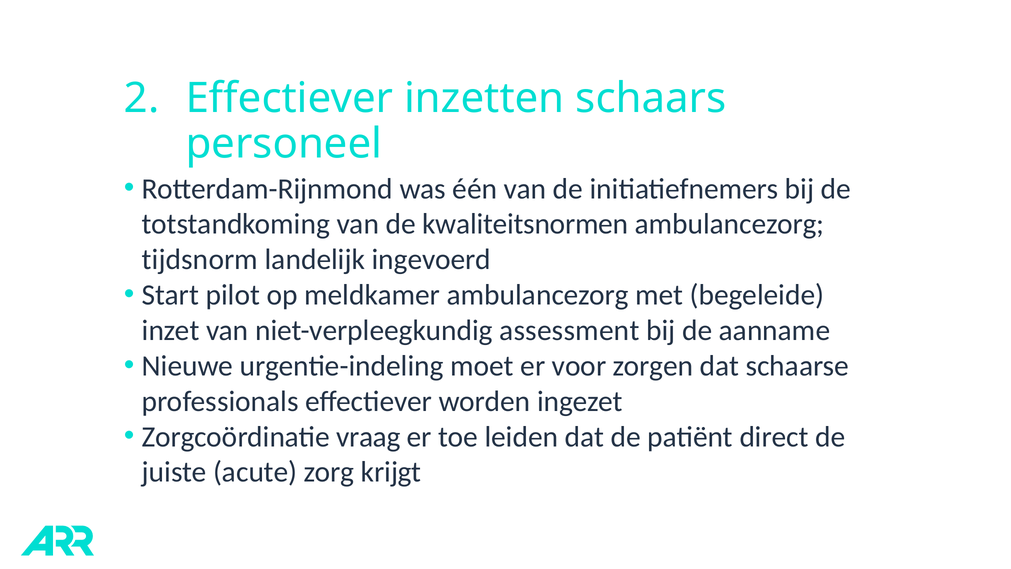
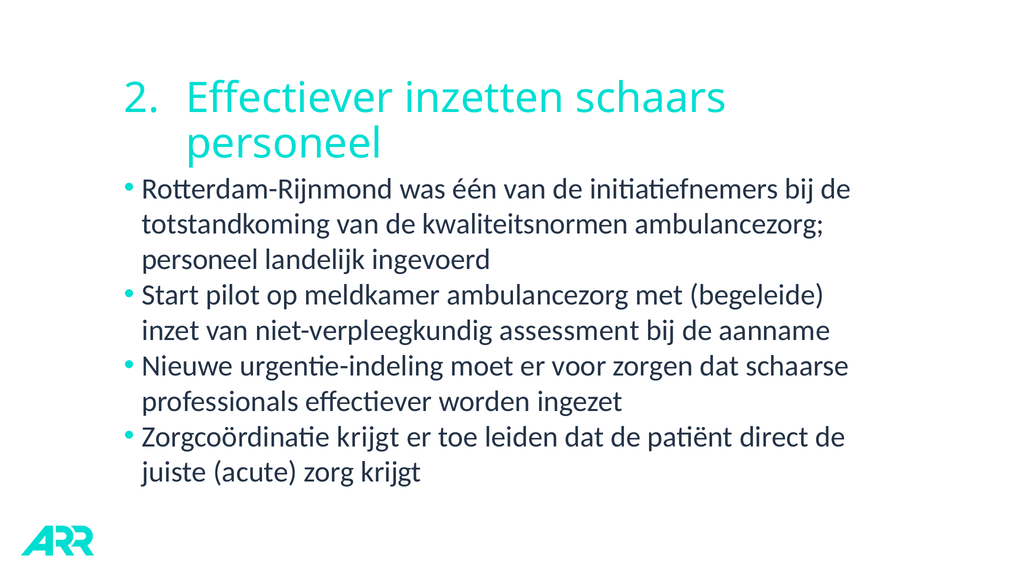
tijdsnorm at (200, 260): tijdsnorm -> personeel
Zorgcoördinatie vraag: vraag -> krijgt
